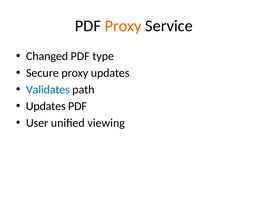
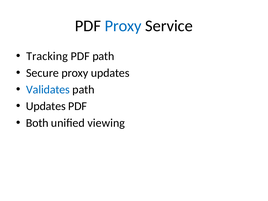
Proxy at (123, 26) colour: orange -> blue
Changed: Changed -> Tracking
PDF type: type -> path
User: User -> Both
